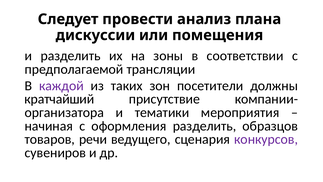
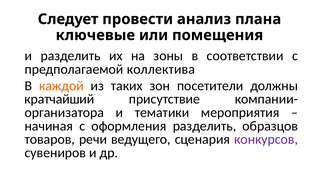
дискуссии: дискуссии -> ключевые
трансляции: трансляции -> коллектива
каждой colour: purple -> orange
